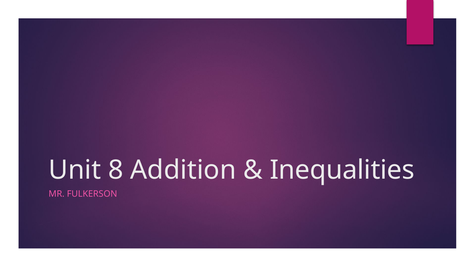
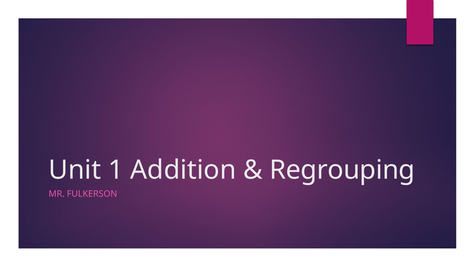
8: 8 -> 1
Inequalities: Inequalities -> Regrouping
